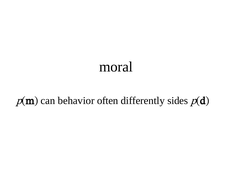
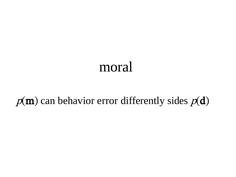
often: often -> error
